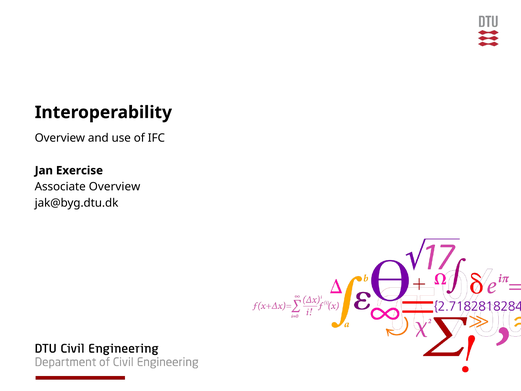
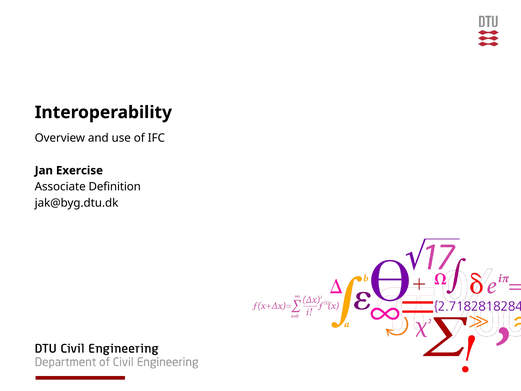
Associate Overview: Overview -> Definition
